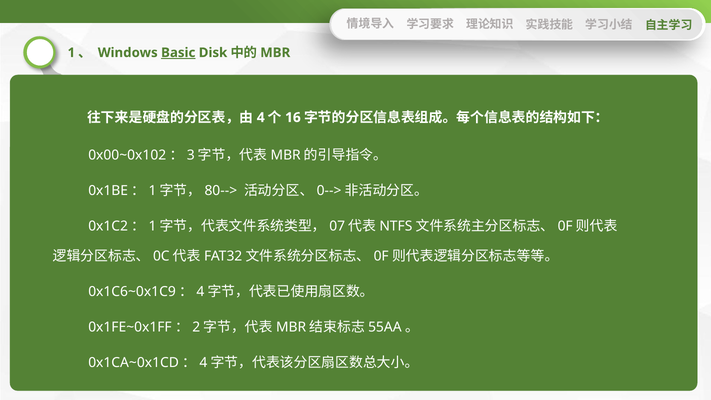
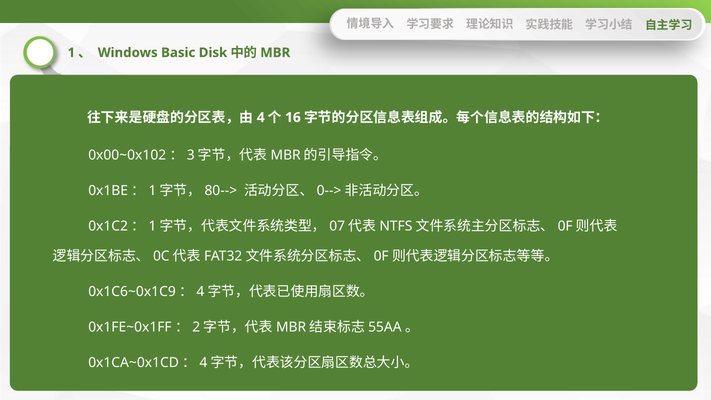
Basic underline: present -> none
